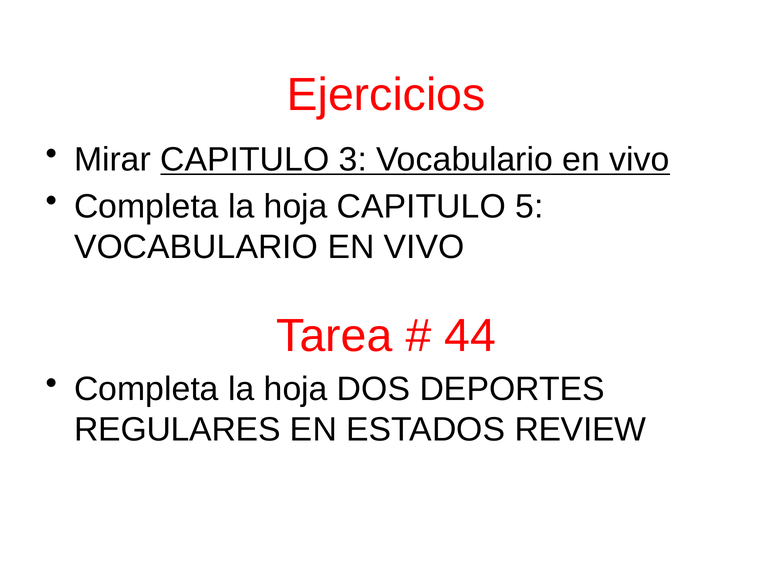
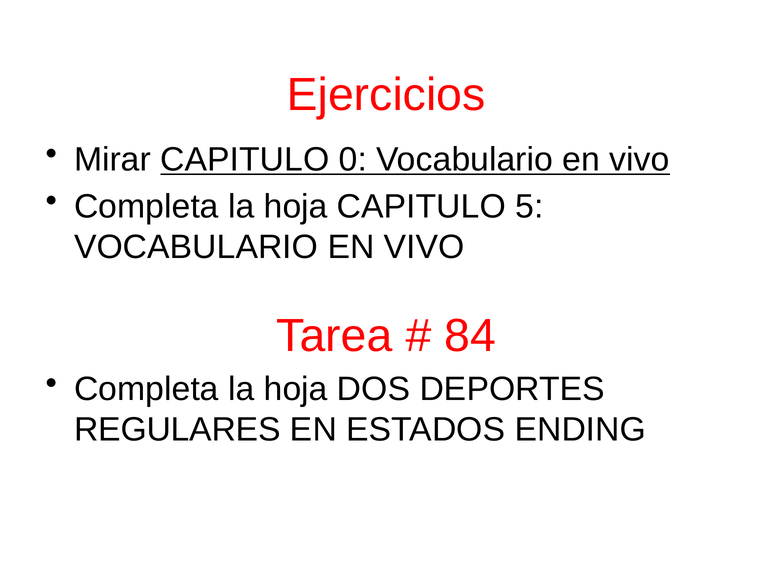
3: 3 -> 0
44: 44 -> 84
REVIEW: REVIEW -> ENDING
